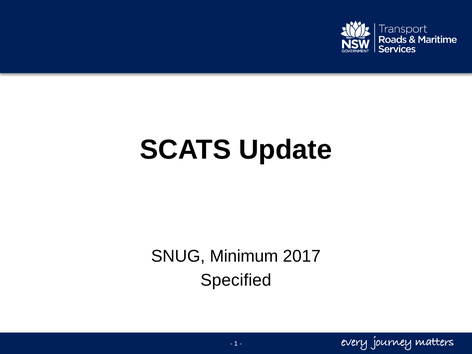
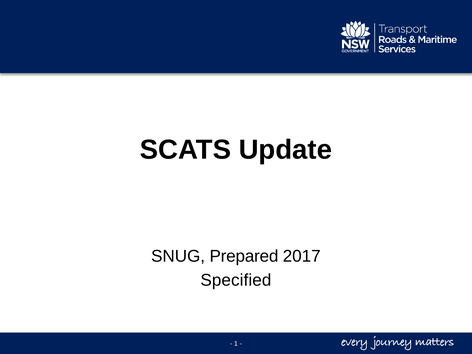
Minimum: Minimum -> Prepared
